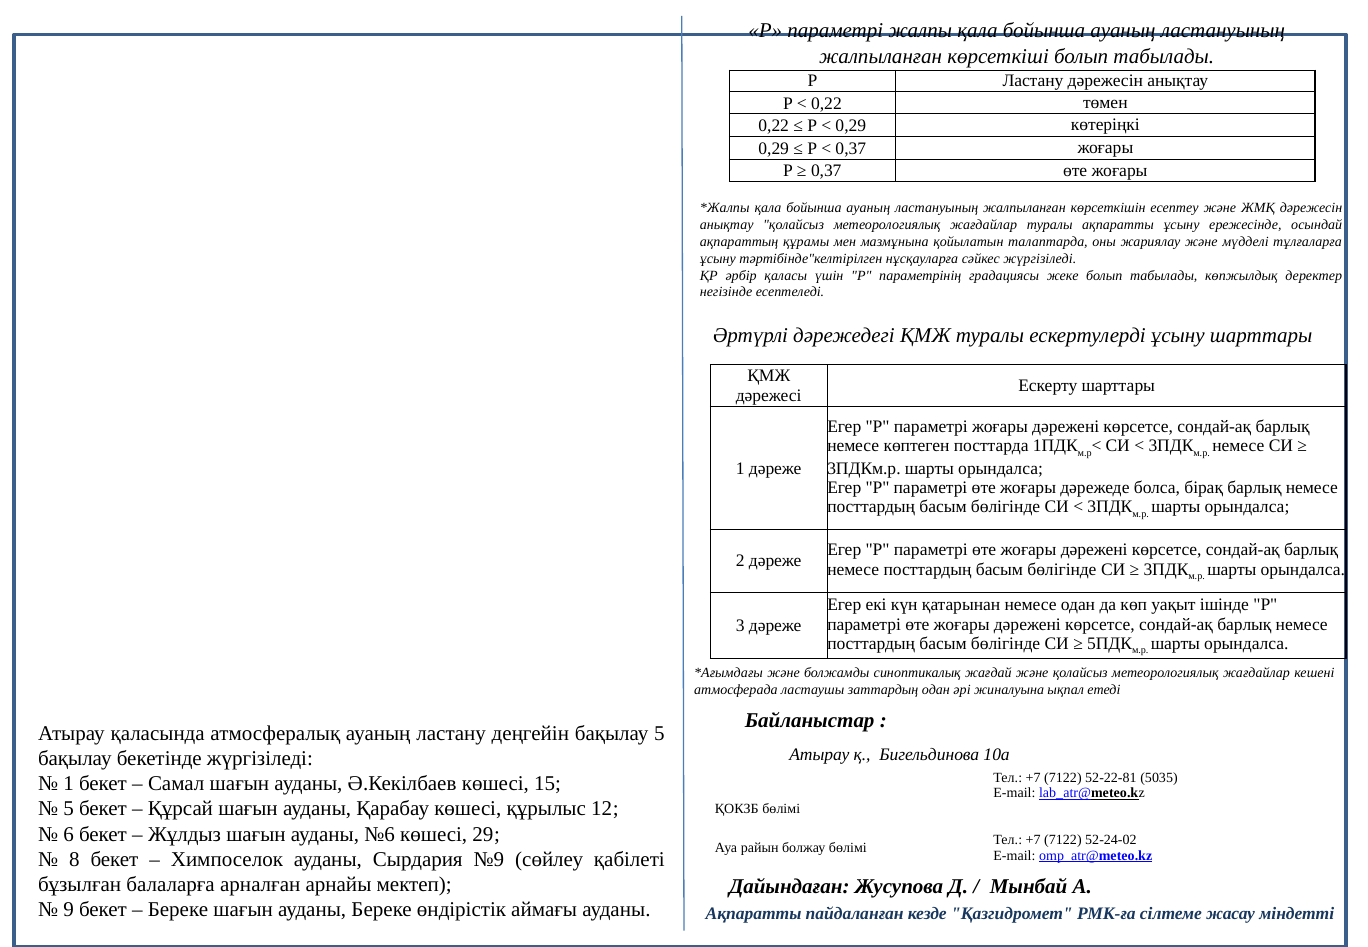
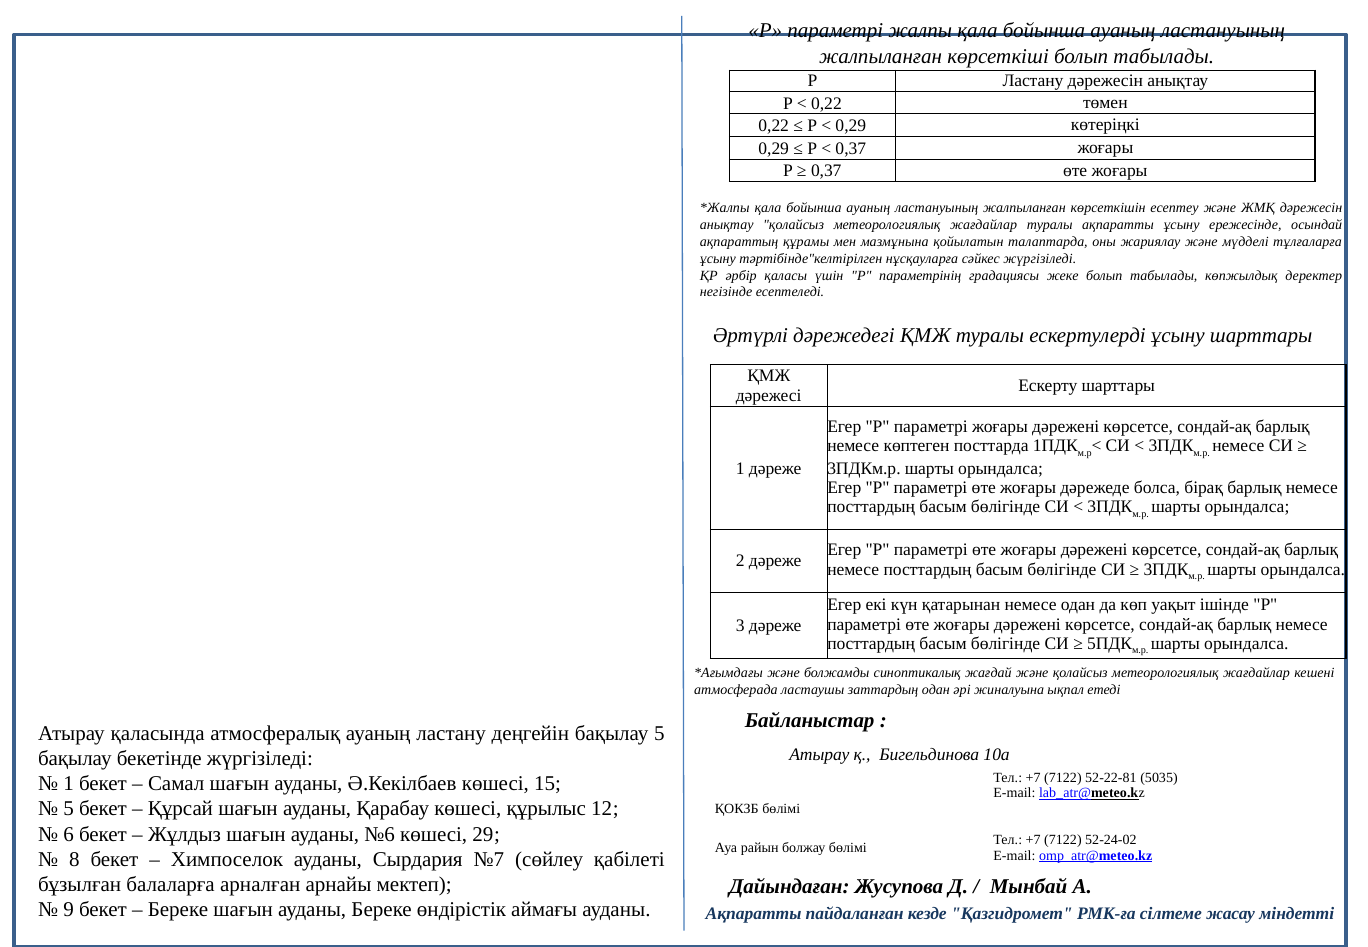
№9: №9 -> №7
